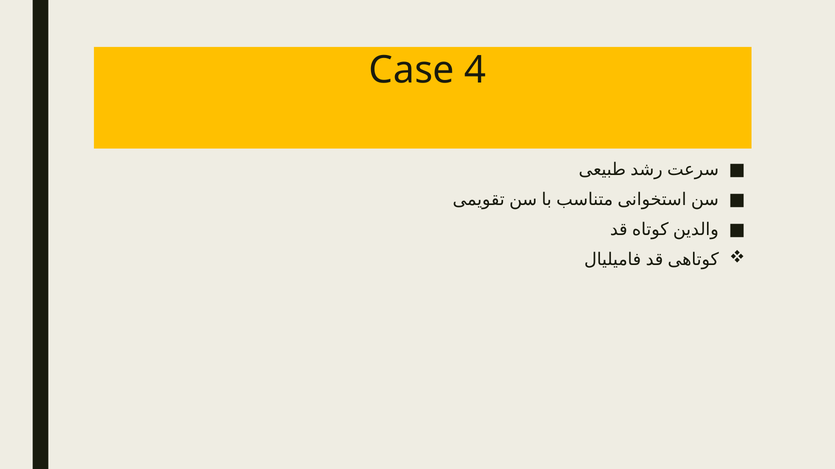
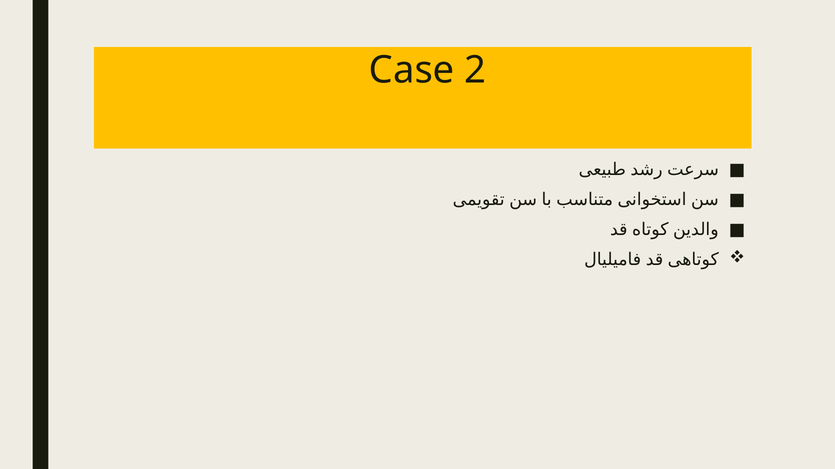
4: 4 -> 2
